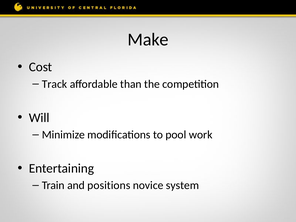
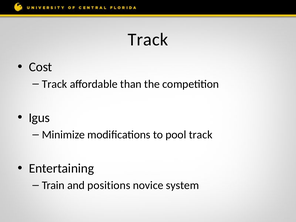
Make at (148, 39): Make -> Track
Will: Will -> Igus
pool work: work -> track
